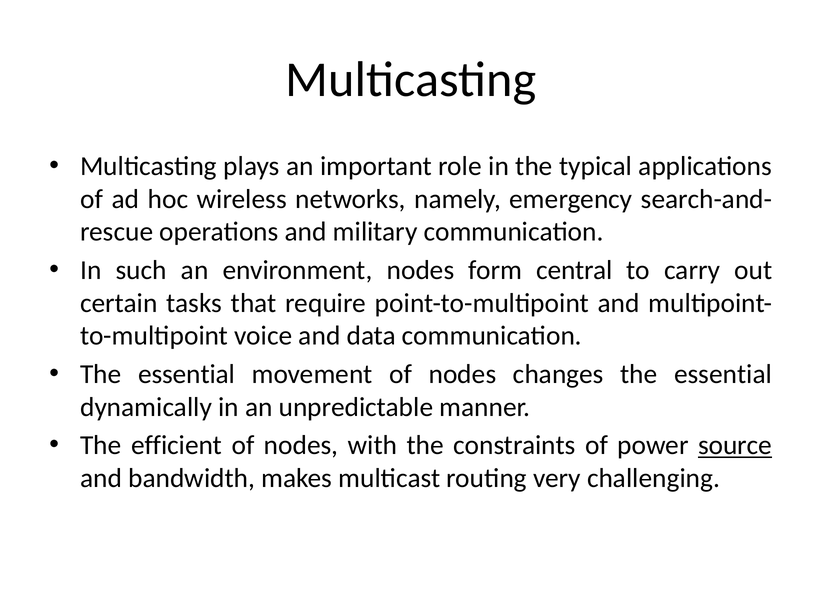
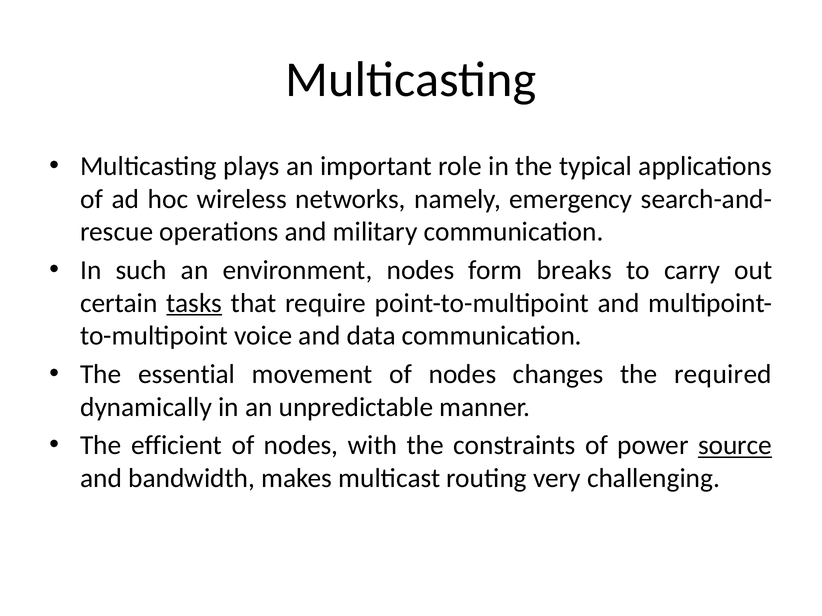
central: central -> breaks
tasks underline: none -> present
changes the essential: essential -> required
